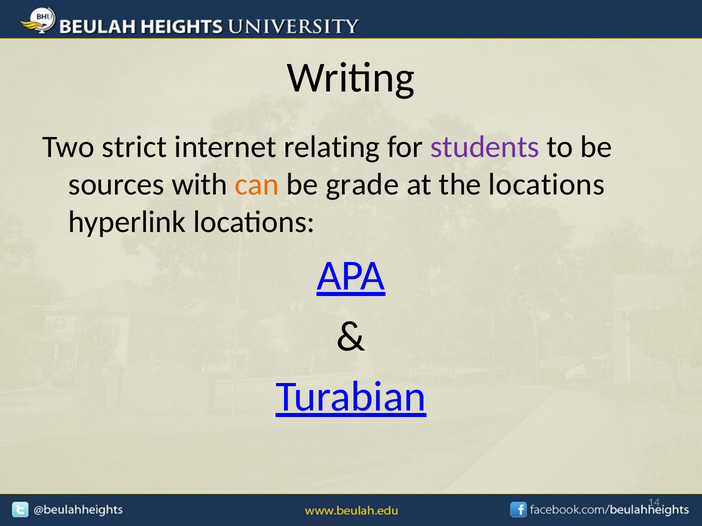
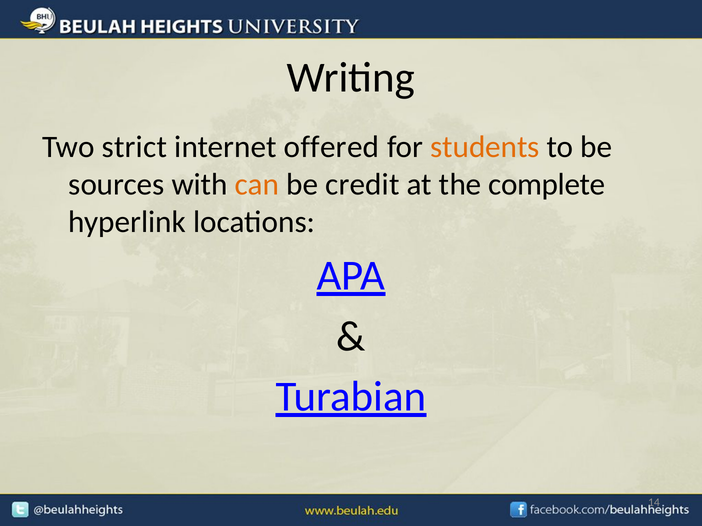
relating: relating -> offered
students colour: purple -> orange
grade: grade -> credit
the locations: locations -> complete
